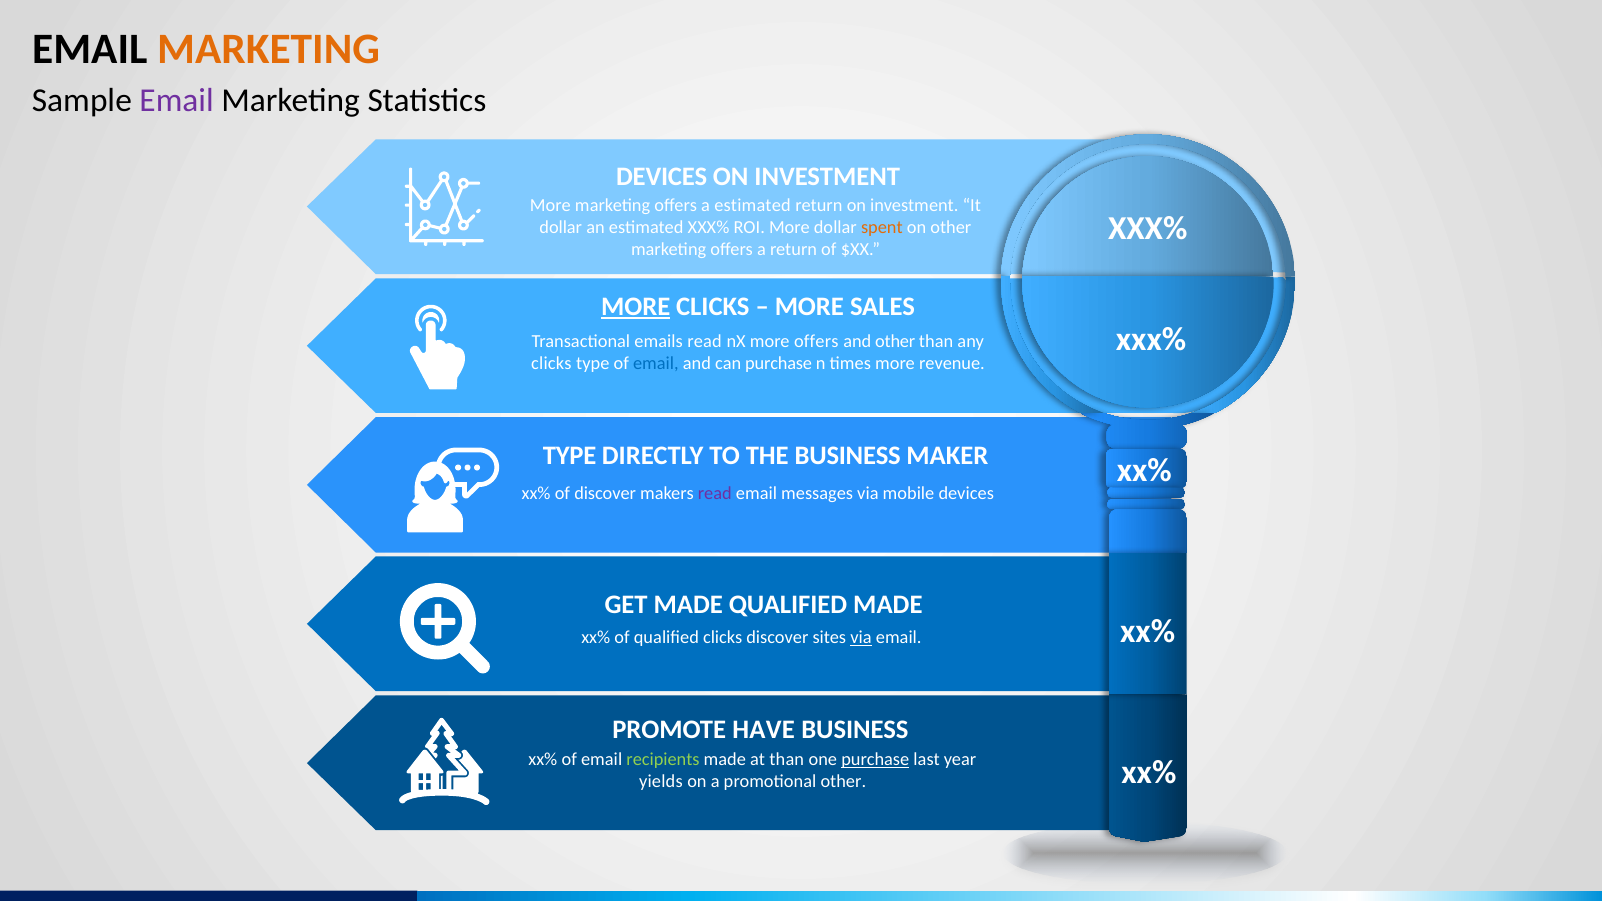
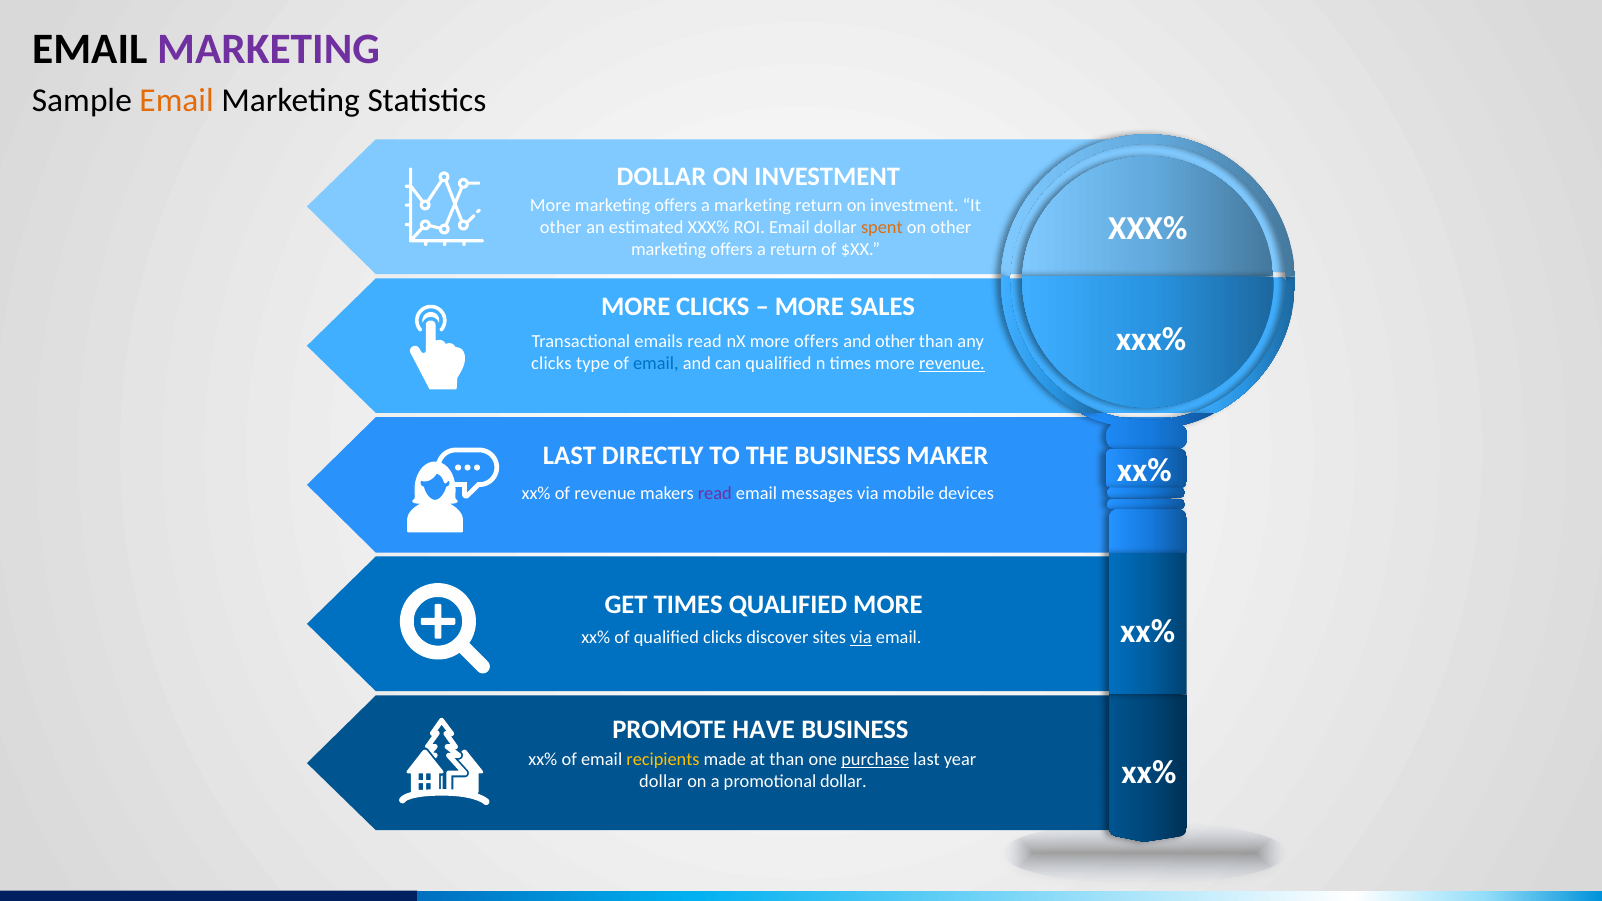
MARKETING at (269, 49) colour: orange -> purple
Email at (177, 100) colour: purple -> orange
DEVICES at (662, 177): DEVICES -> DOLLAR
a estimated: estimated -> marketing
dollar at (561, 227): dollar -> other
ROI More: More -> Email
MORE at (636, 307) underline: present -> none
can purchase: purchase -> qualified
revenue at (952, 364) underline: none -> present
TYPE at (570, 456): TYPE -> LAST
of discover: discover -> revenue
GET MADE: MADE -> TIMES
QUALIFIED MADE: MADE -> MORE
recipients colour: light green -> yellow
yields at (661, 782): yields -> dollar
promotional other: other -> dollar
